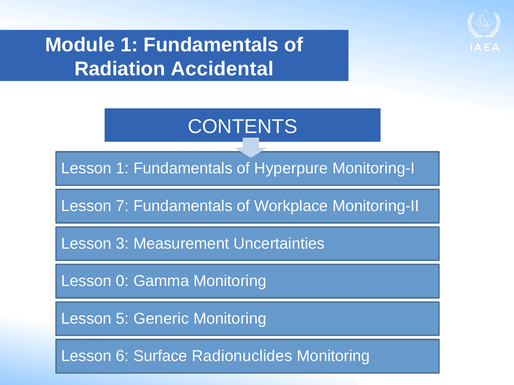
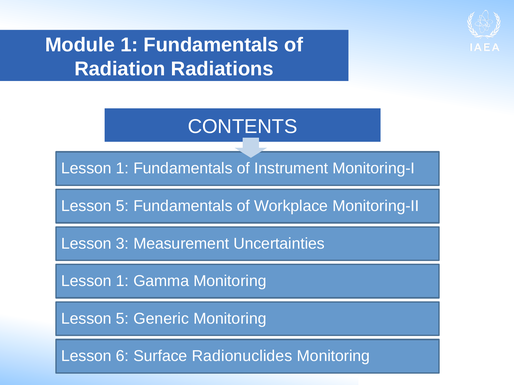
Accidental: Accidental -> Radiations
Hyperpure: Hyperpure -> Instrument
7 at (122, 206): 7 -> 5
0 at (122, 281): 0 -> 1
